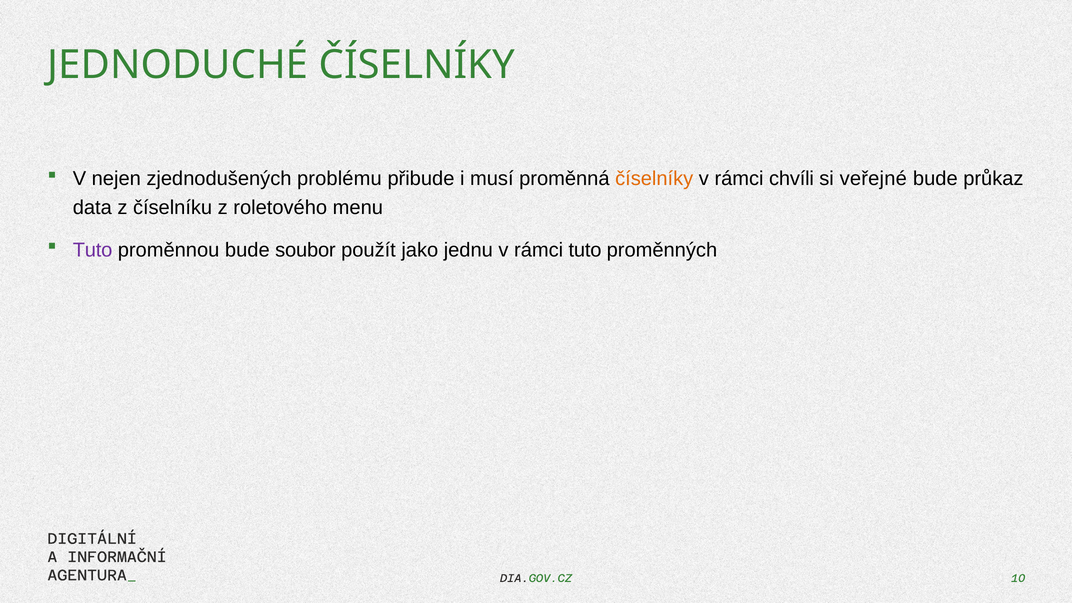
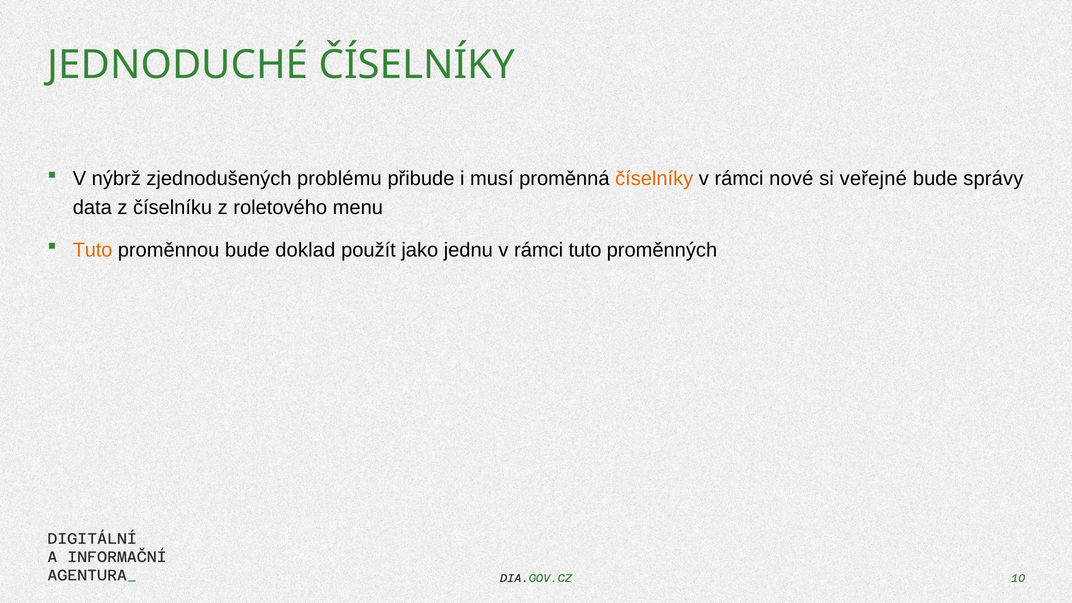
nejen: nejen -> nýbrž
chvíli: chvíli -> nové
průkaz: průkaz -> správy
Tuto at (93, 250) colour: purple -> orange
soubor: soubor -> doklad
